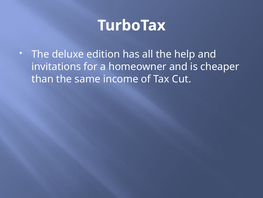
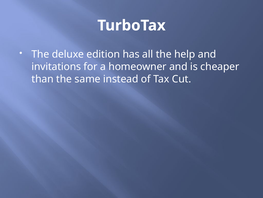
income: income -> instead
